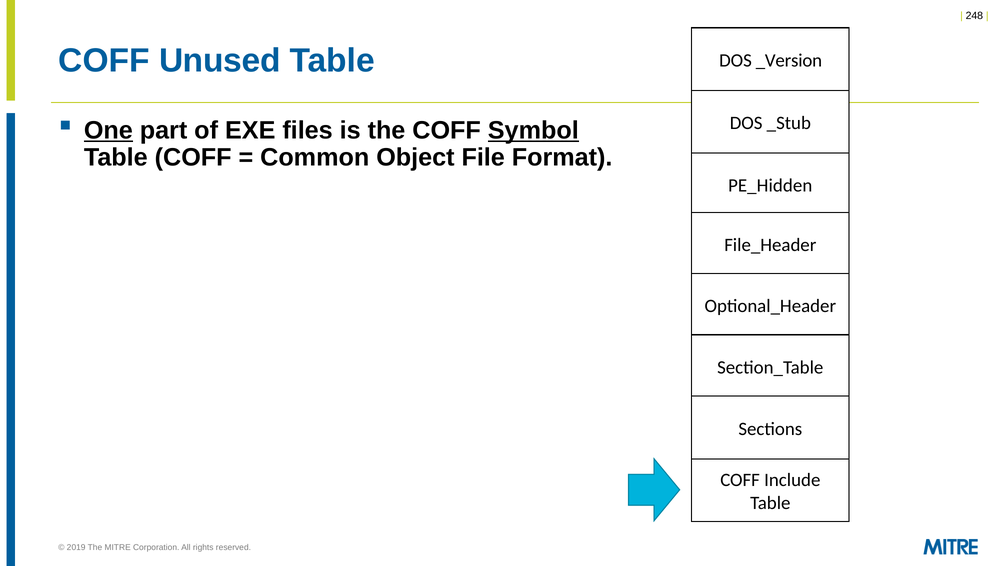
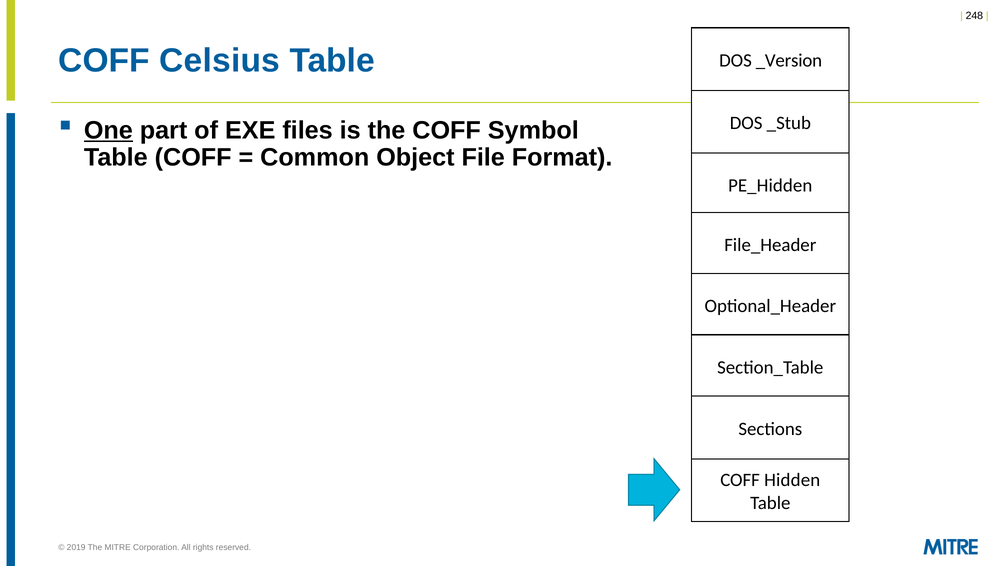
Unused: Unused -> Celsius
Symbol underline: present -> none
Include: Include -> Hidden
